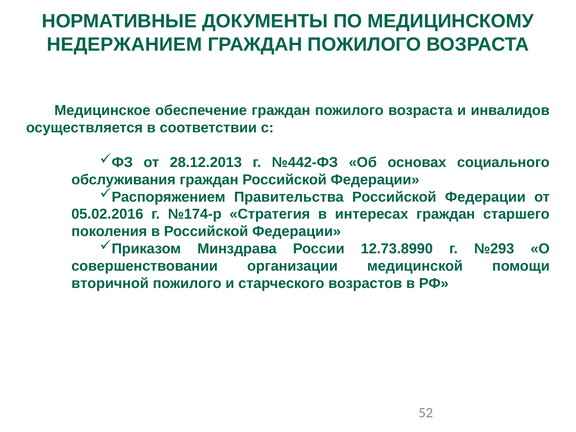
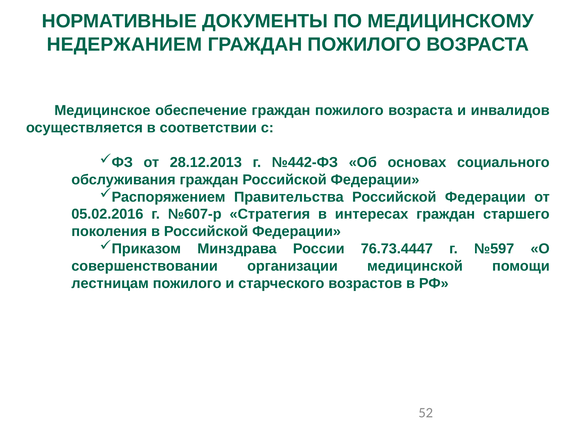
№174-р: №174-р -> №607-р
12.73.8990: 12.73.8990 -> 76.73.4447
№293: №293 -> №597
вторичной: вторичной -> лестницам
